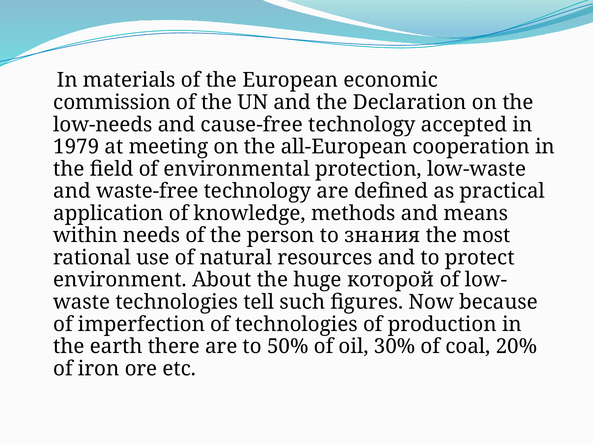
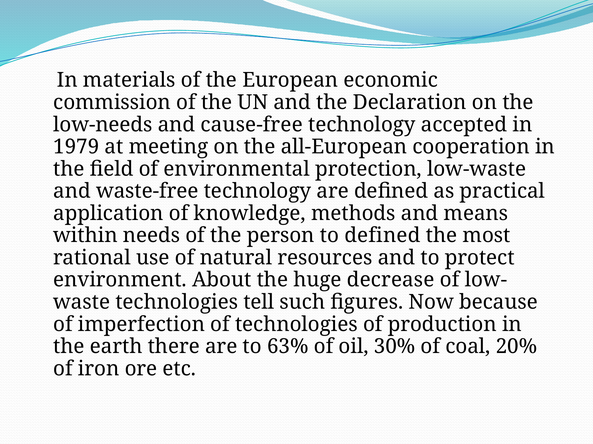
to знания: знания -> defined
которой: которой -> decrease
50%: 50% -> 63%
